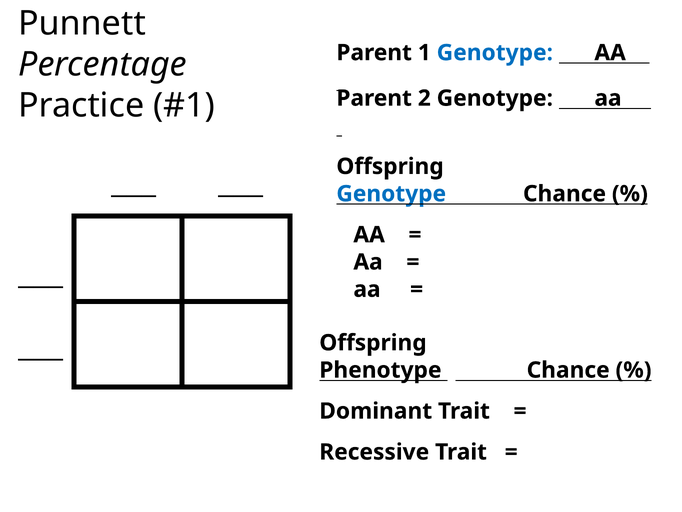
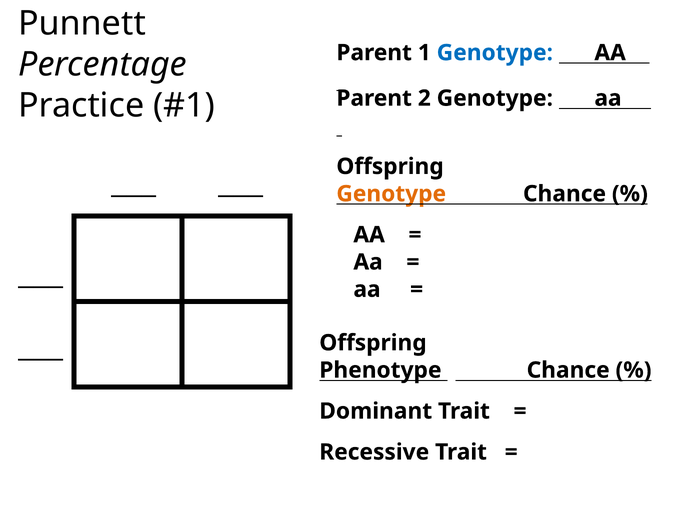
Genotype at (391, 194) colour: blue -> orange
